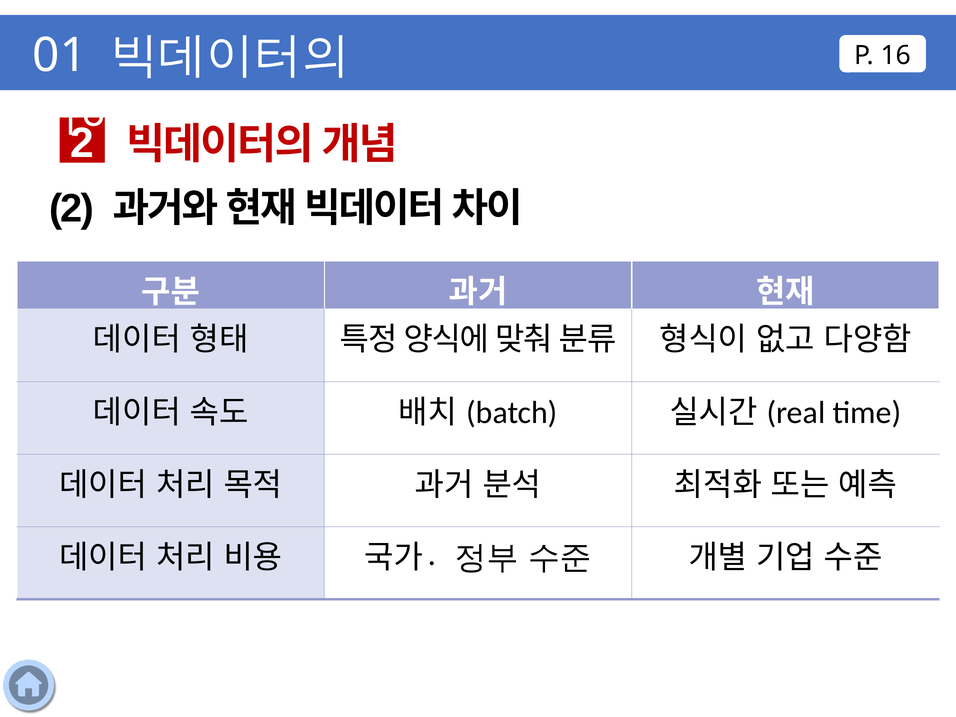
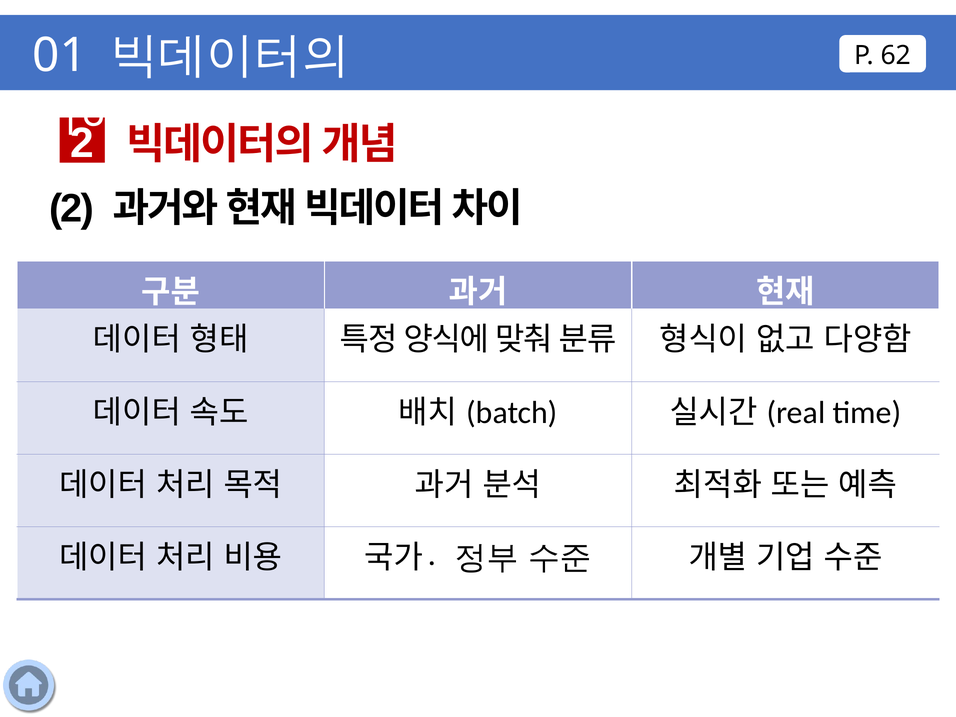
16: 16 -> 62
